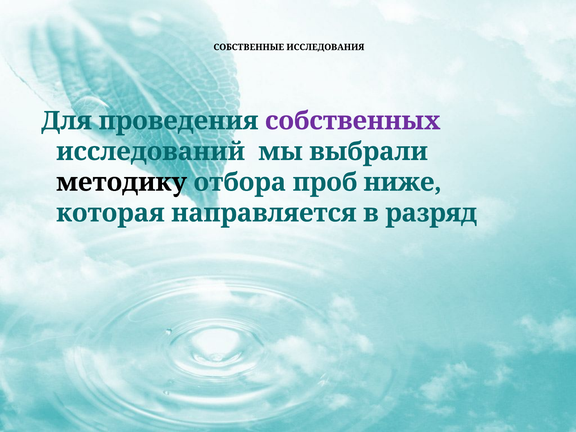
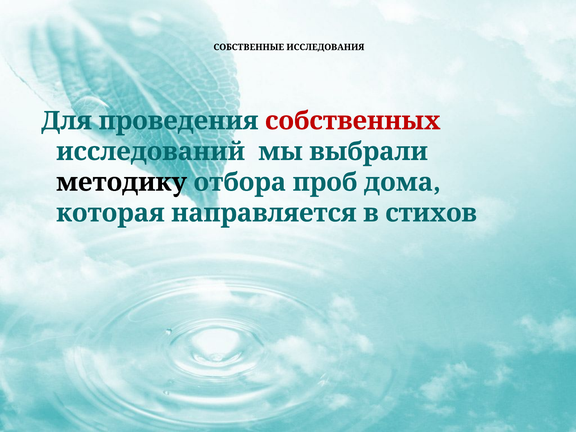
собственных colour: purple -> red
ниже: ниже -> дома
разряд: разряд -> стихов
